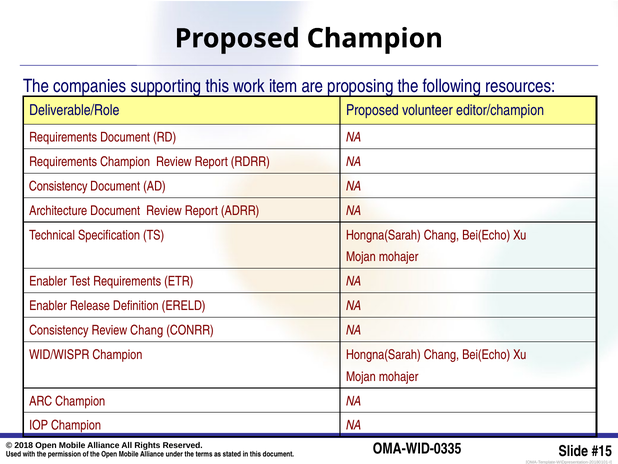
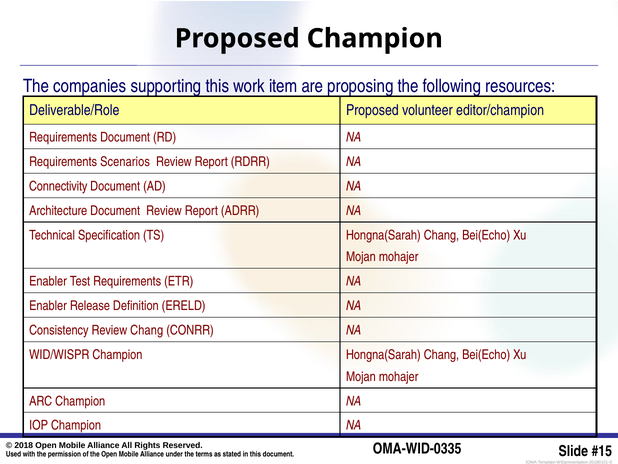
Requirements Champion: Champion -> Scenarios
Consistency at (58, 186): Consistency -> Connectivity
